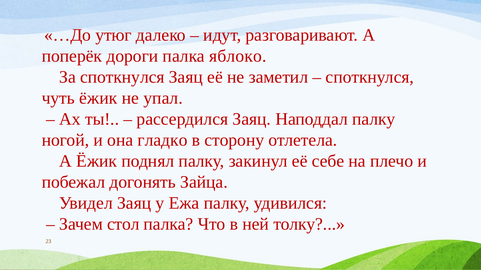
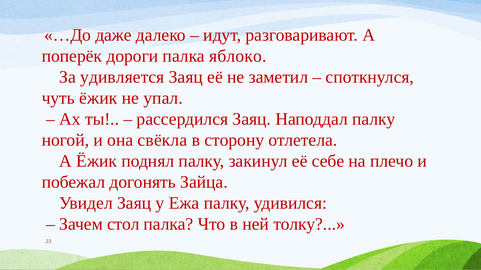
утюг: утюг -> даже
За споткнулся: споткнулся -> удивляется
гладко: гладко -> свёкла
